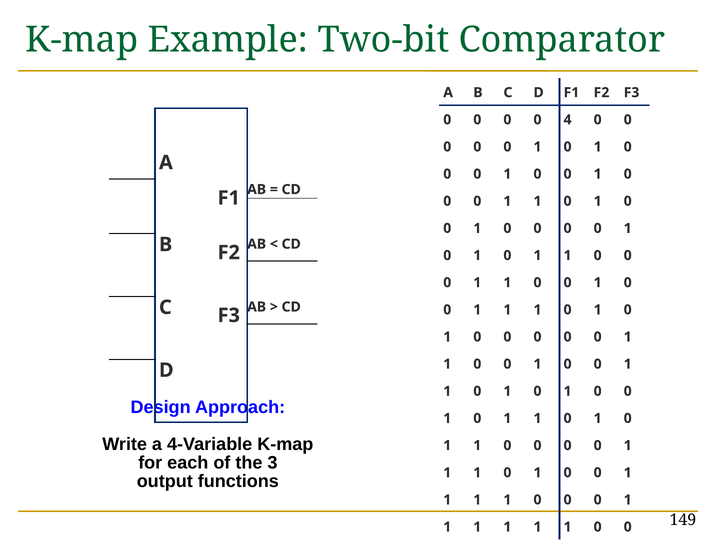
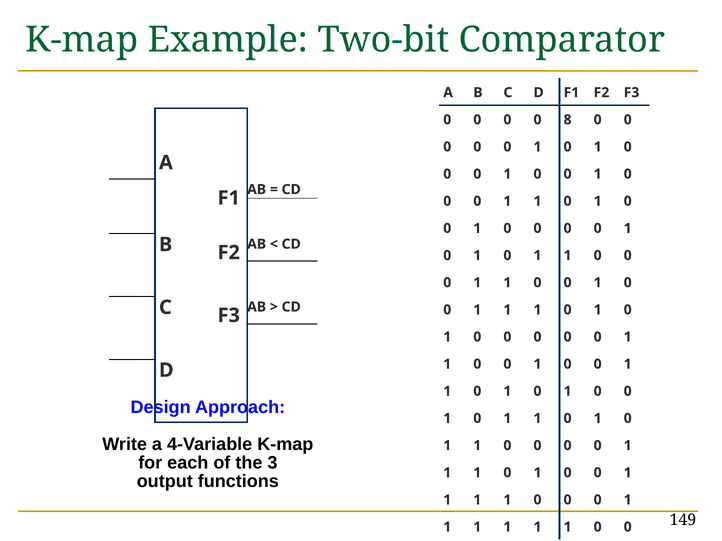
4: 4 -> 8
